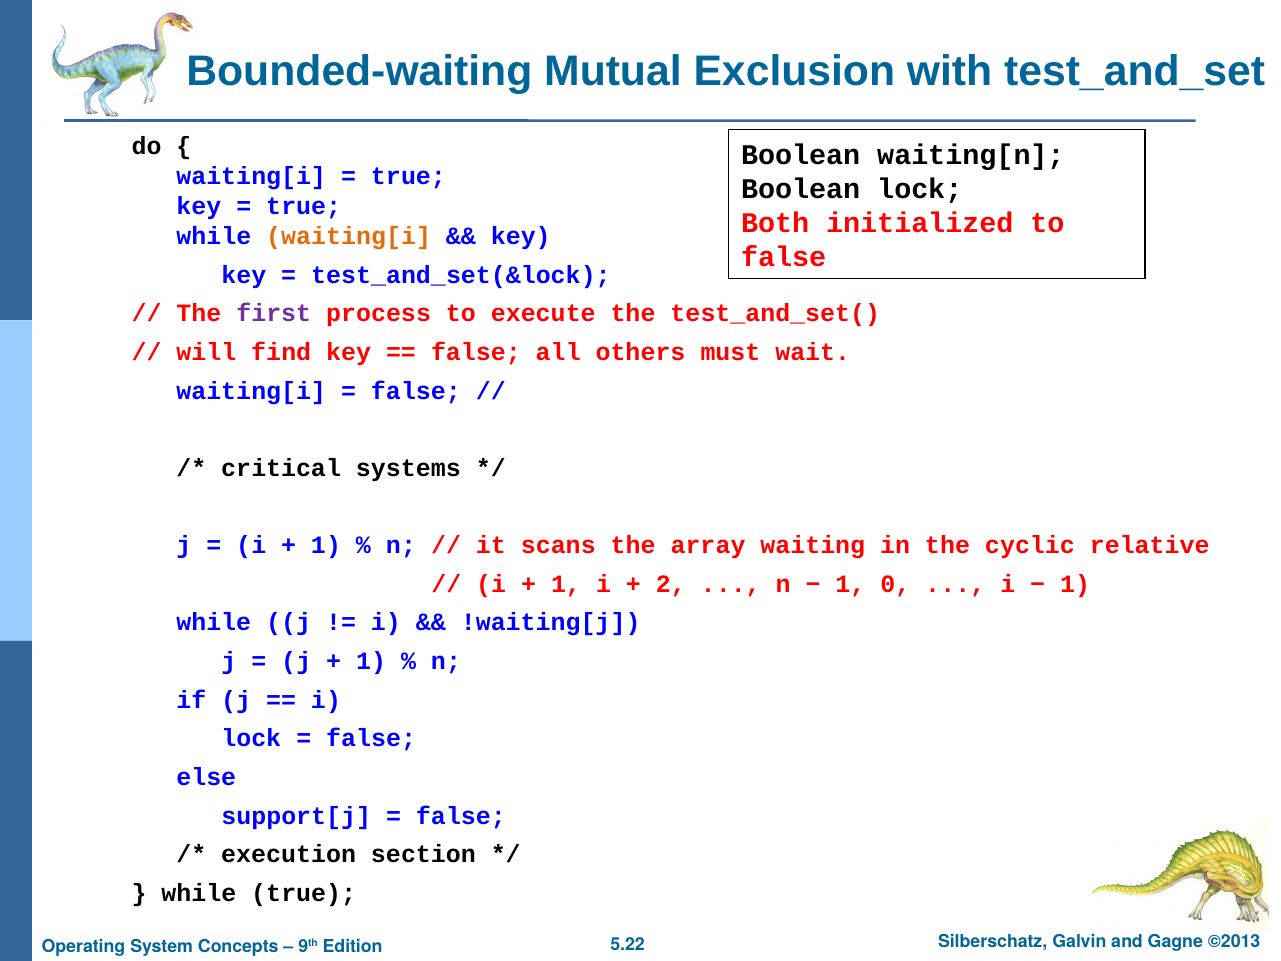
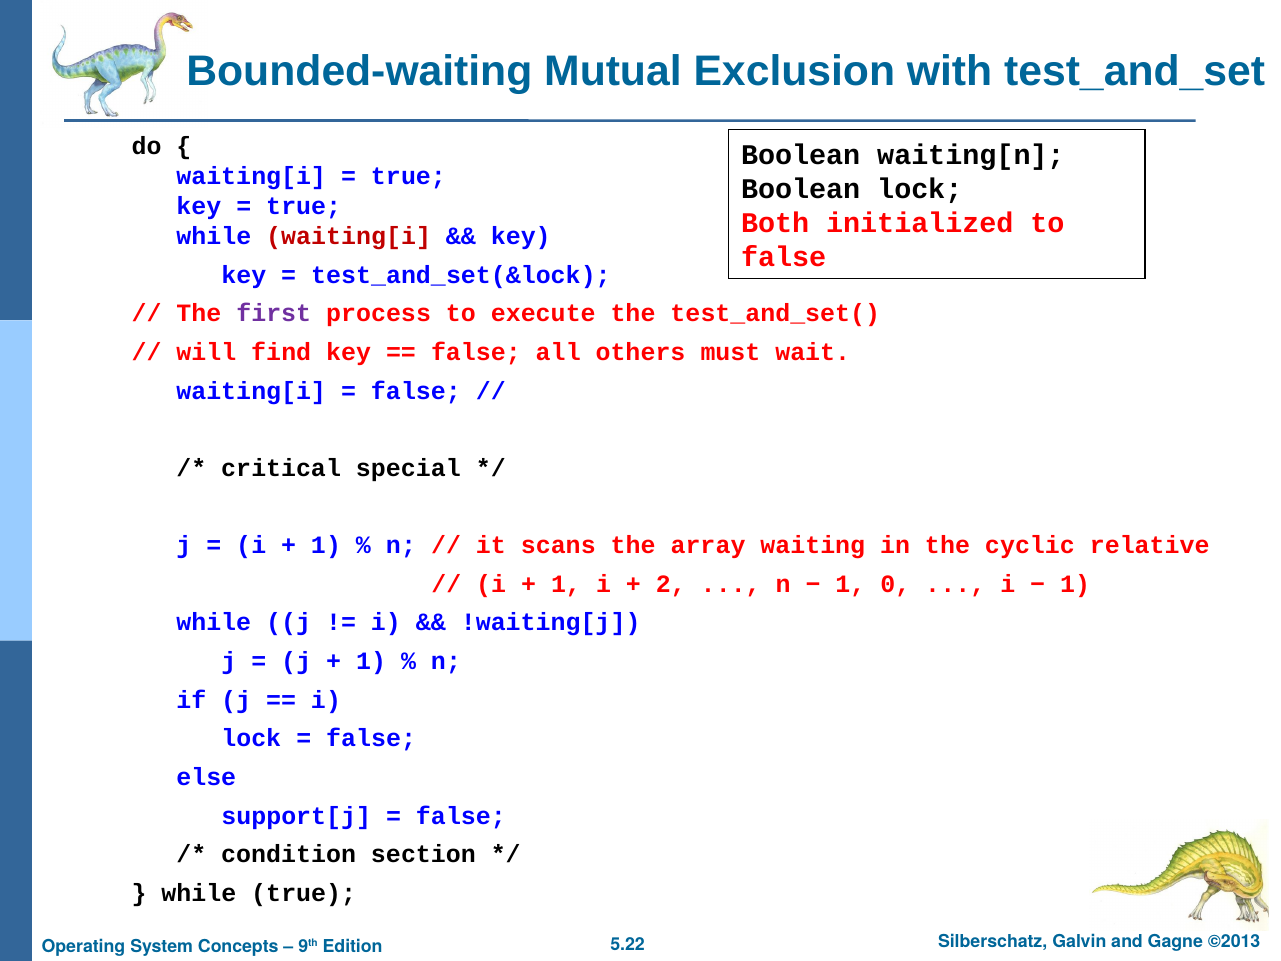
waiting[i at (349, 236) colour: orange -> red
systems: systems -> special
execution: execution -> condition
